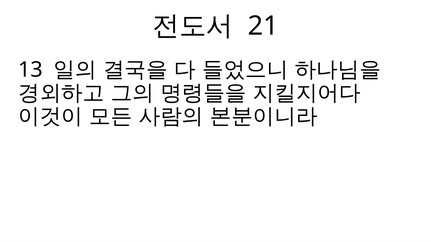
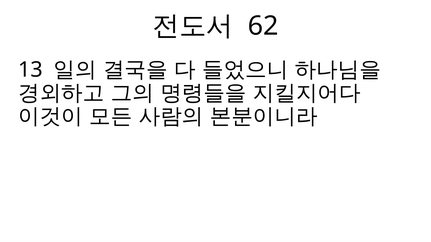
21: 21 -> 62
